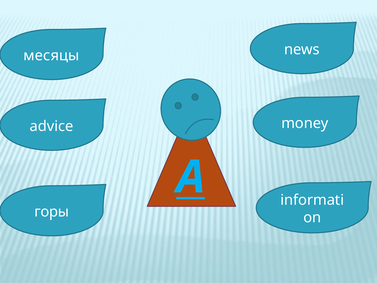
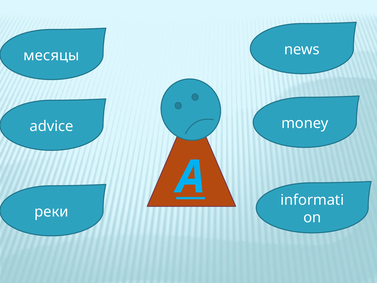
горы: горы -> реки
